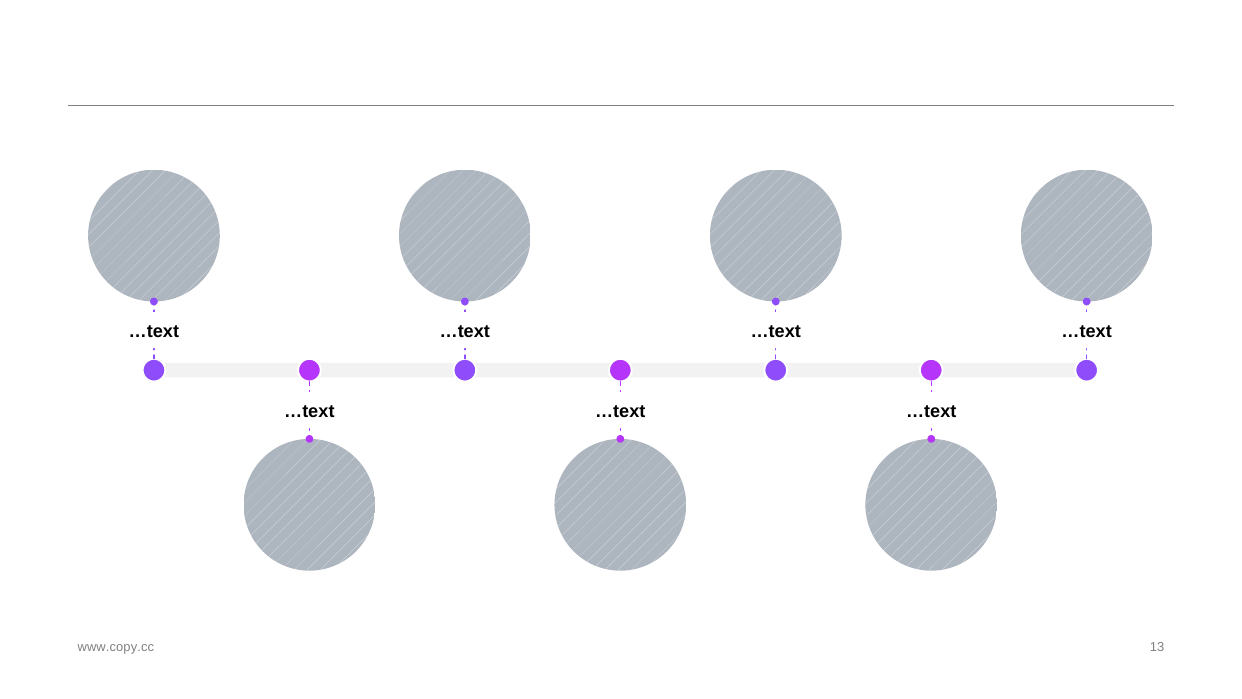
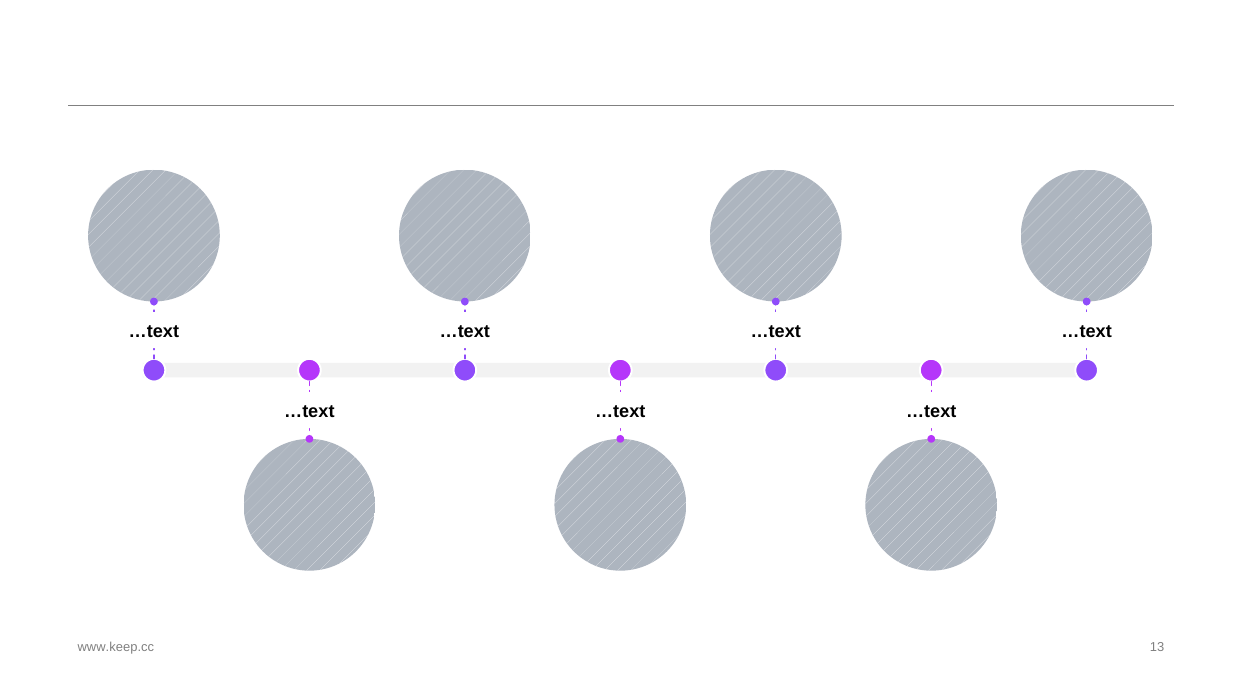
www.copy.cc: www.copy.cc -> www.keep.cc
